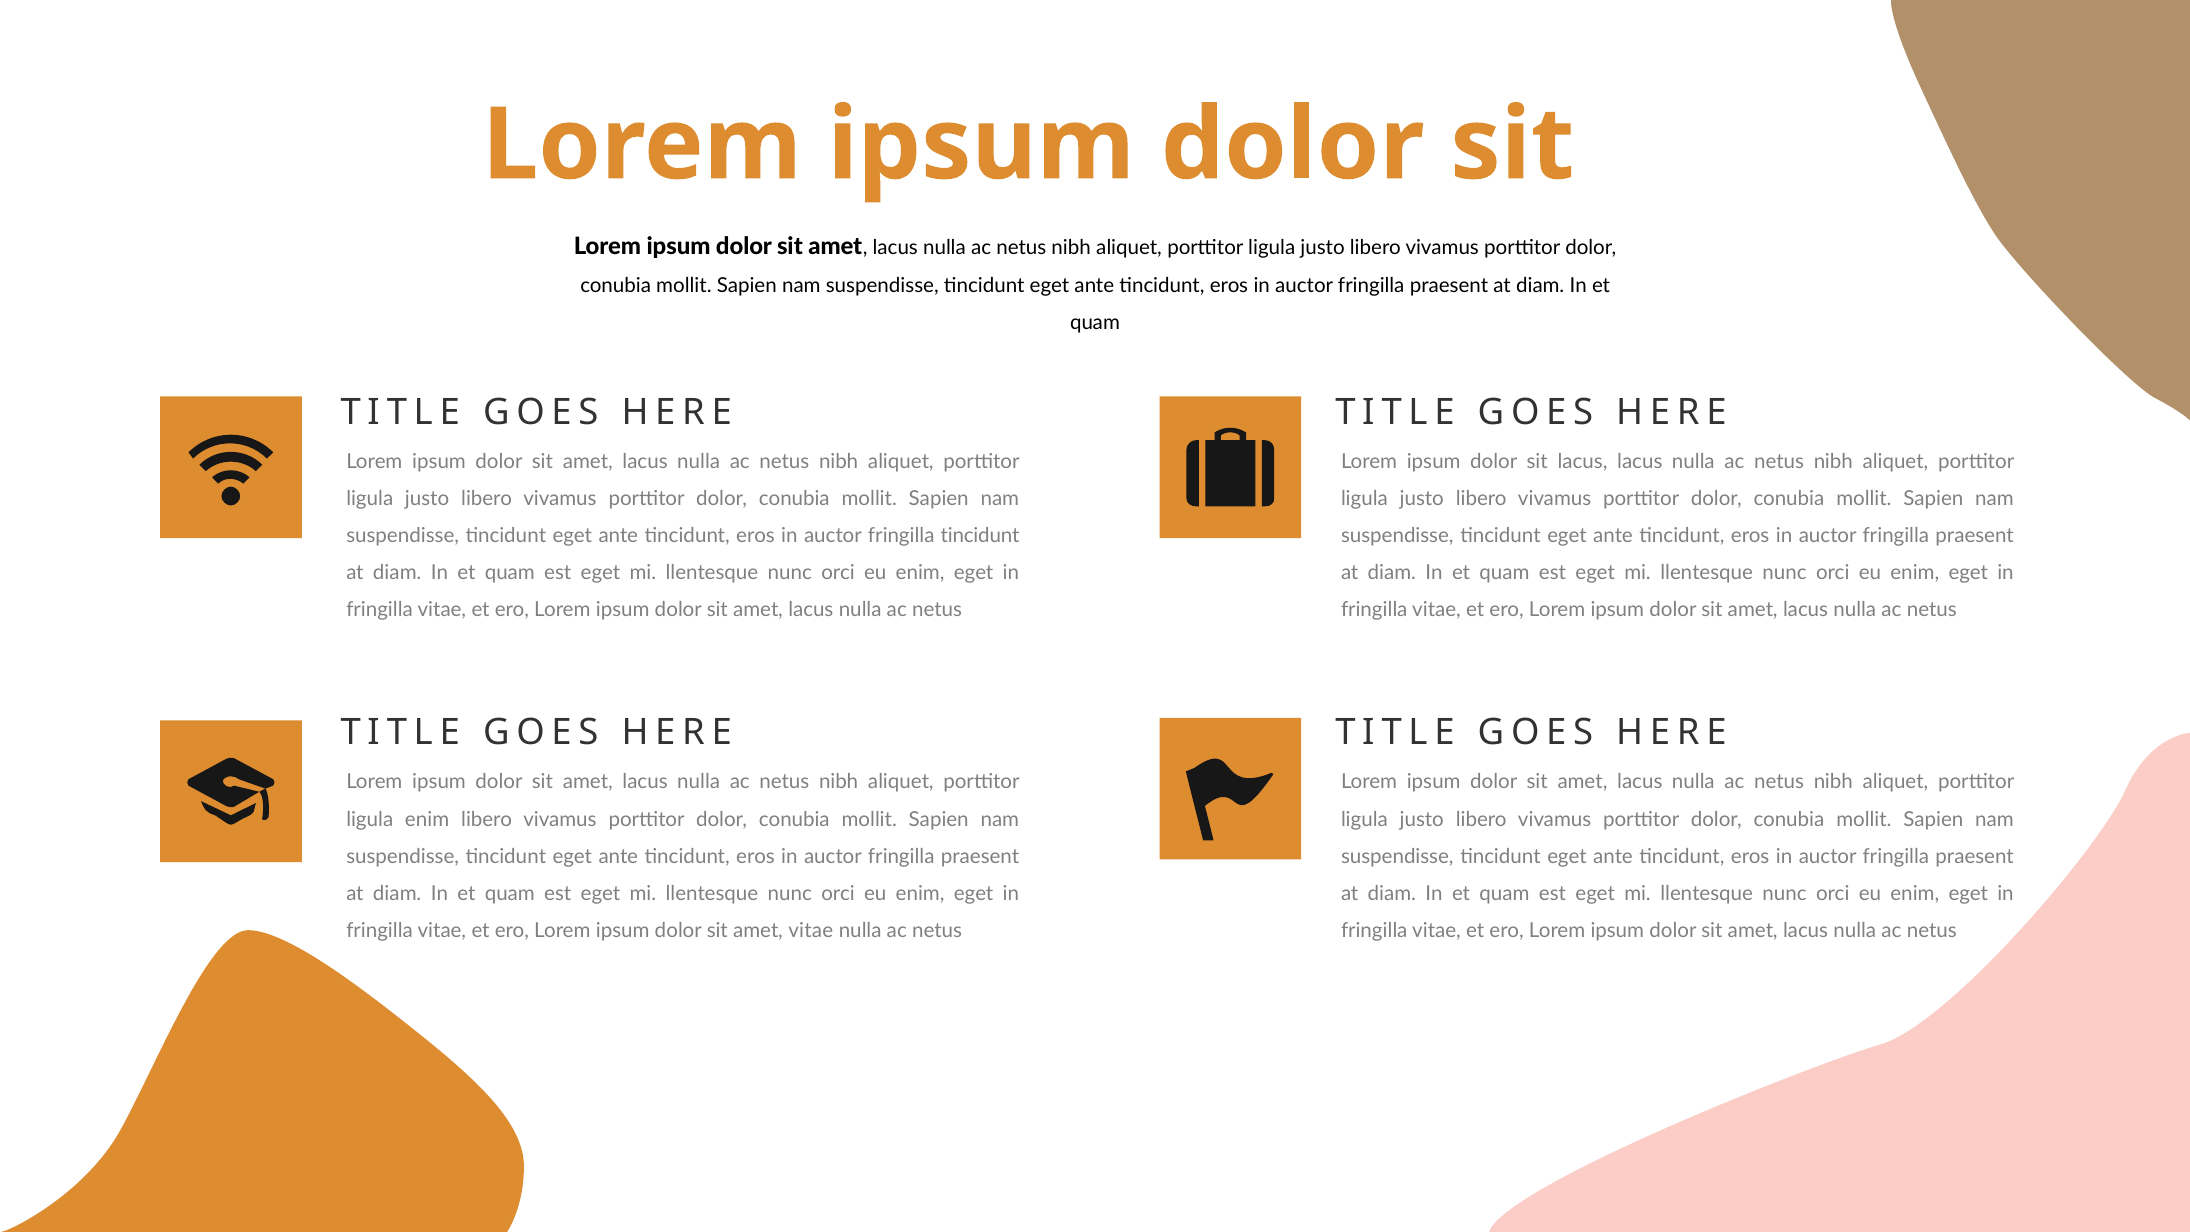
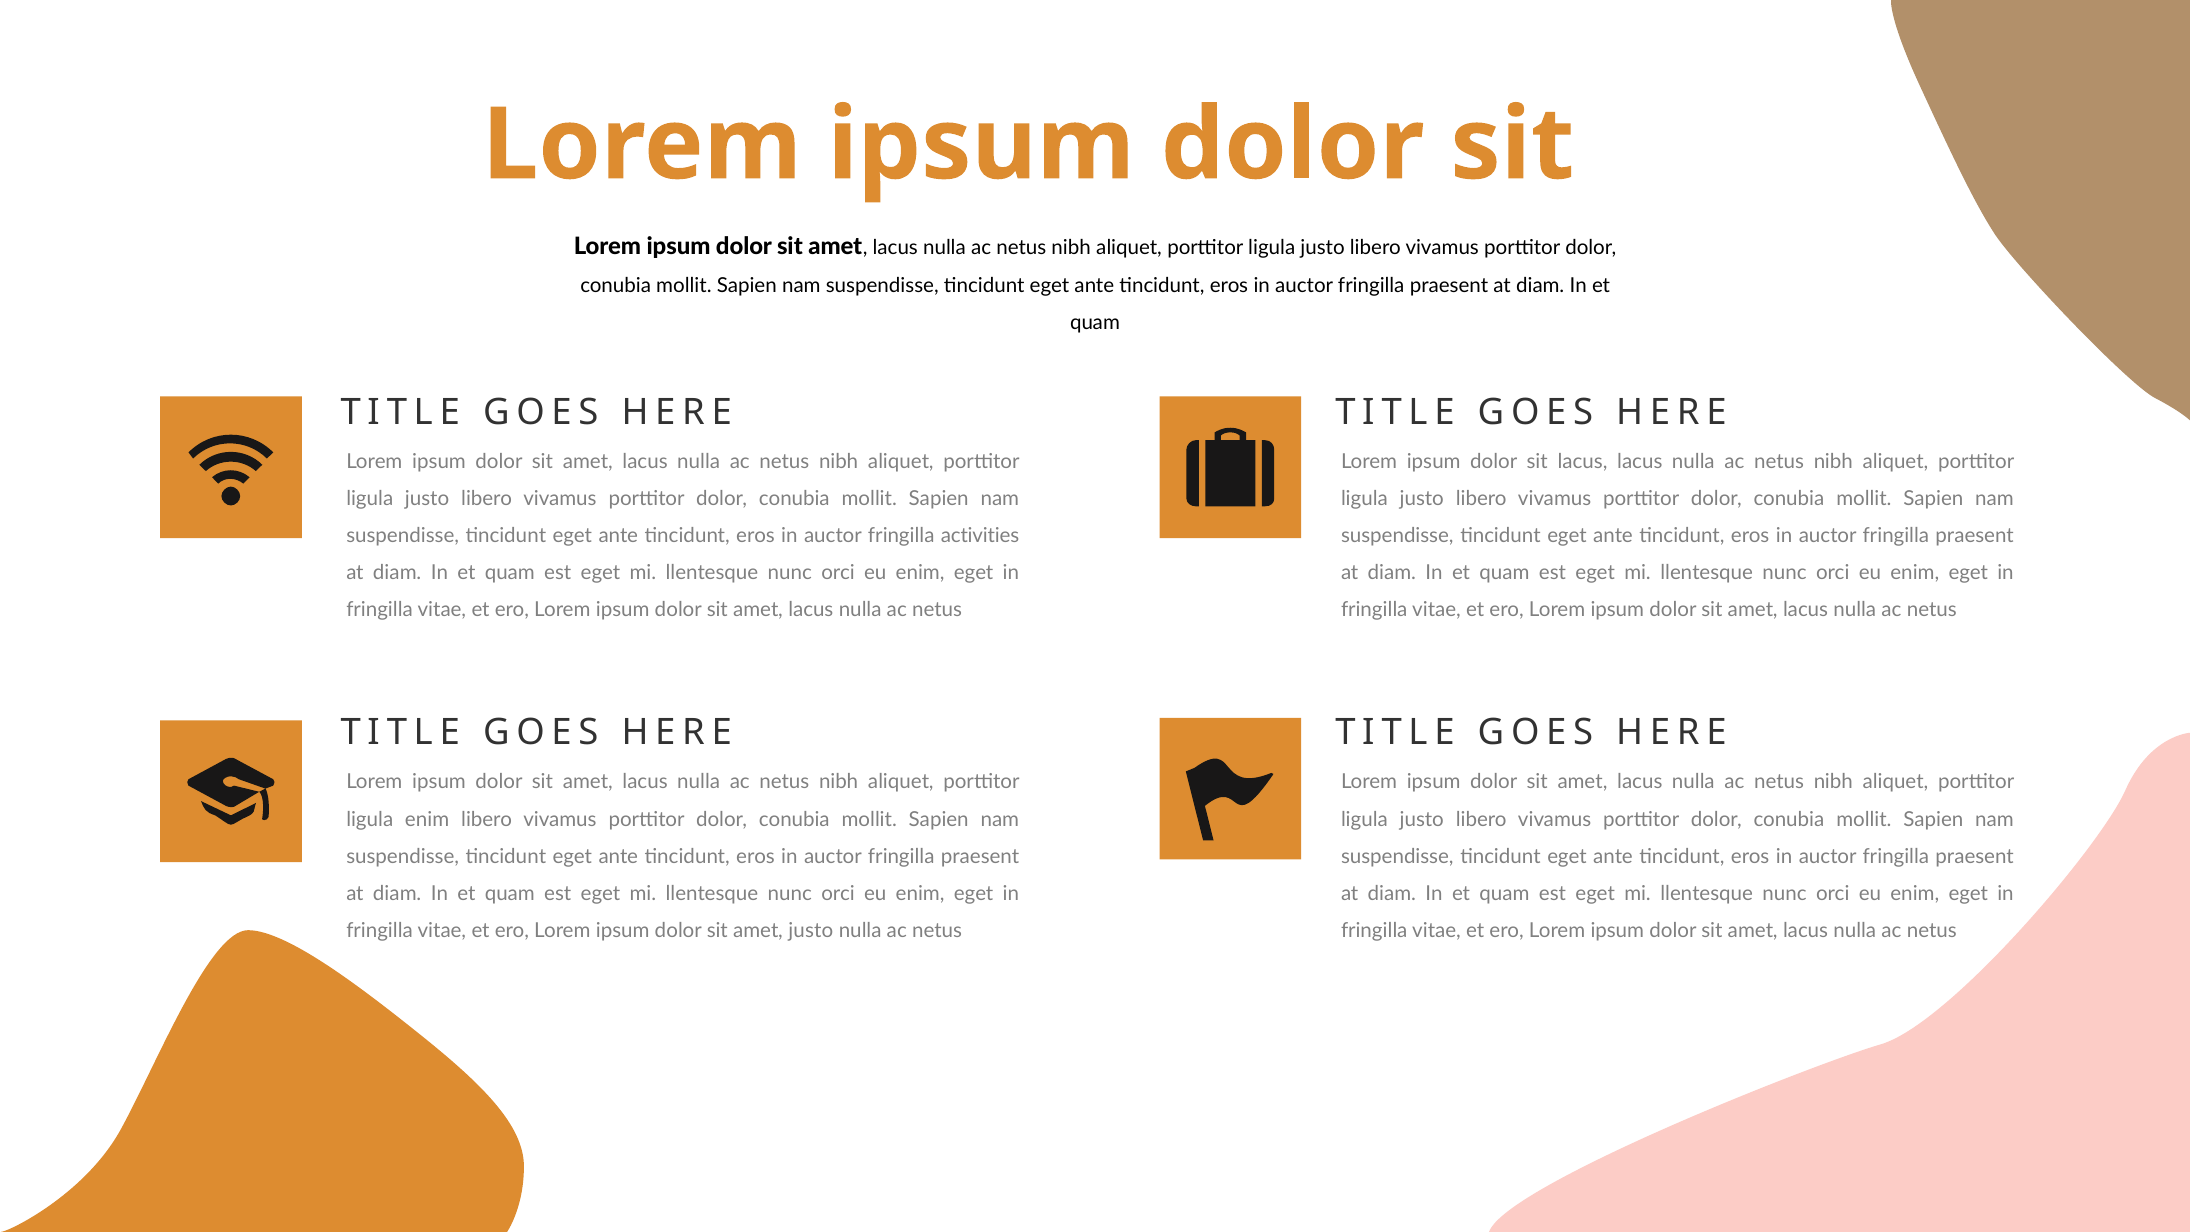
fringilla tincidunt: tincidunt -> activities
amet vitae: vitae -> justo
